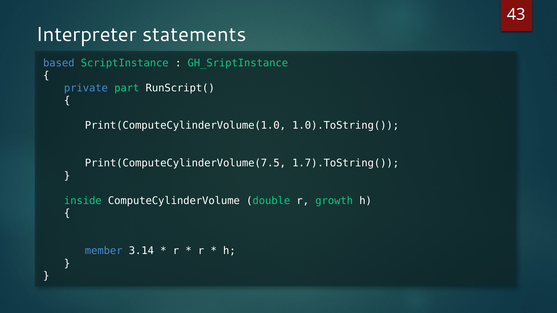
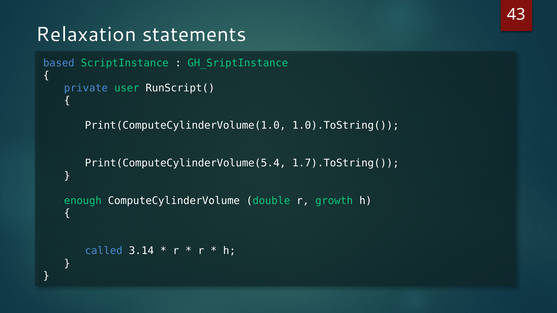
Interpreter: Interpreter -> Relaxation
part: part -> user
Print(ComputeCylinderVolume(7.5: Print(ComputeCylinderVolume(7.5 -> Print(ComputeCylinderVolume(5.4
inside: inside -> enough
member: member -> called
